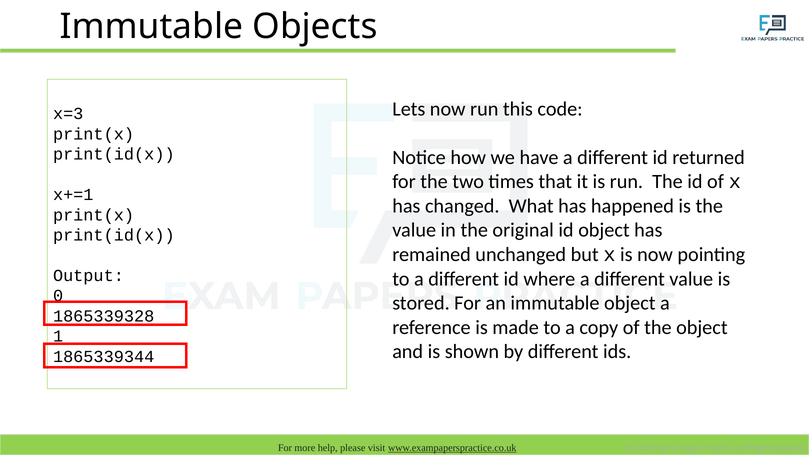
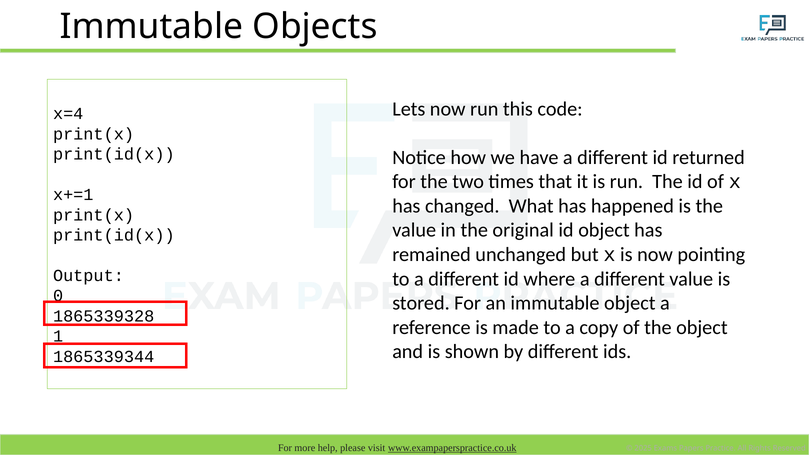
x=3: x=3 -> x=4
